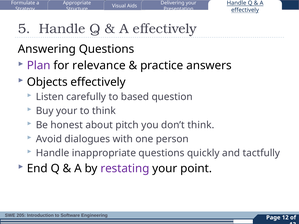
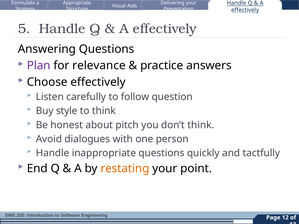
Objects: Objects -> Choose
based: based -> follow
Buy your: your -> style
restating colour: purple -> orange
